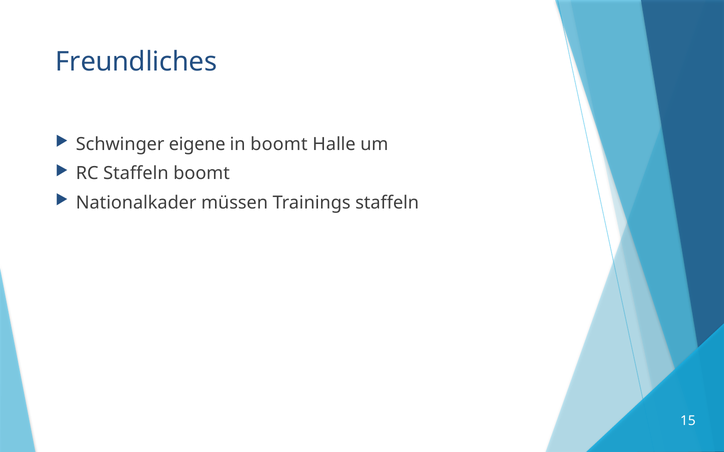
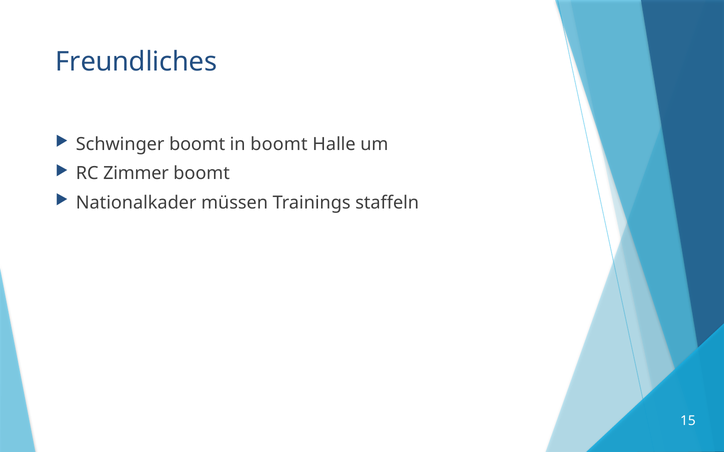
Schwinger eigene: eigene -> boomt
RC Staffeln: Staffeln -> Zimmer
